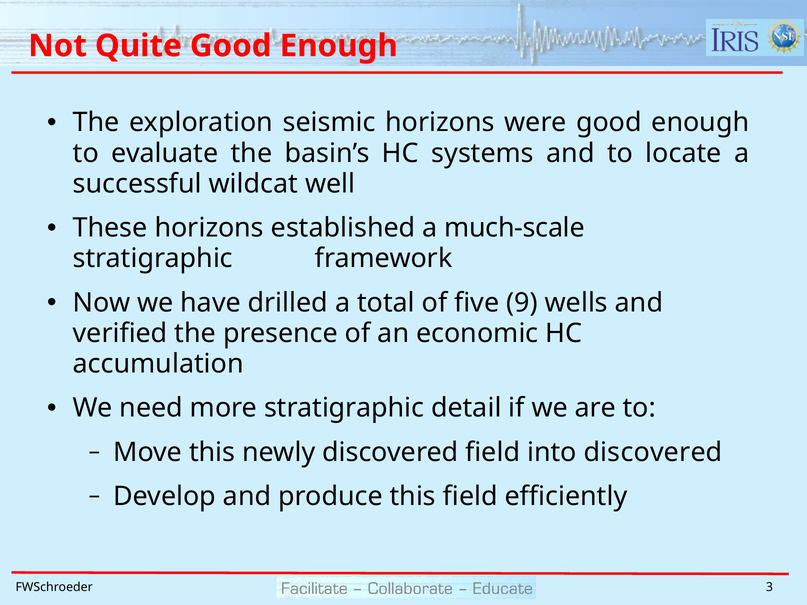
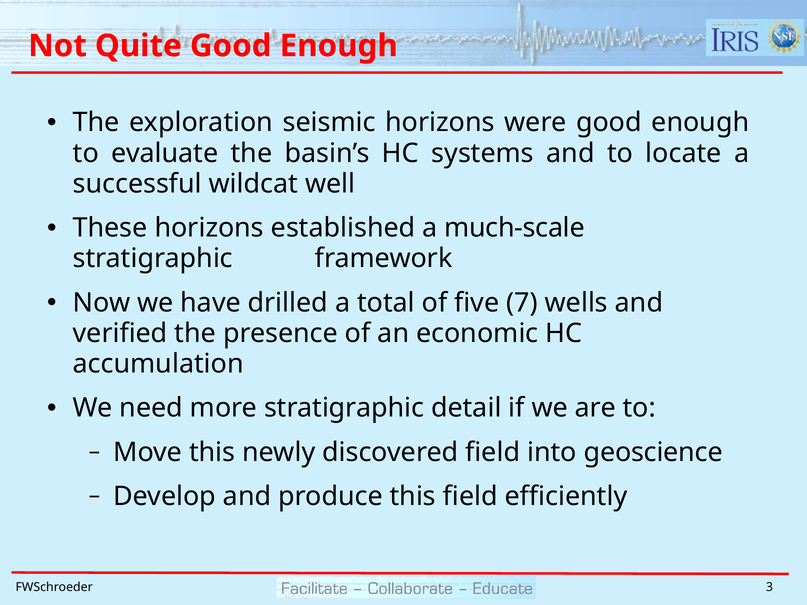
9: 9 -> 7
into discovered: discovered -> geoscience
